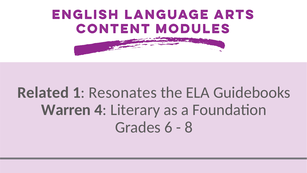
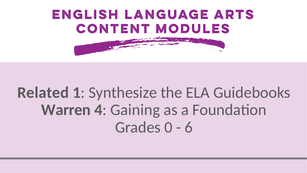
Resonates: Resonates -> Synthesize
Literary: Literary -> Gaining
6: 6 -> 0
8: 8 -> 6
